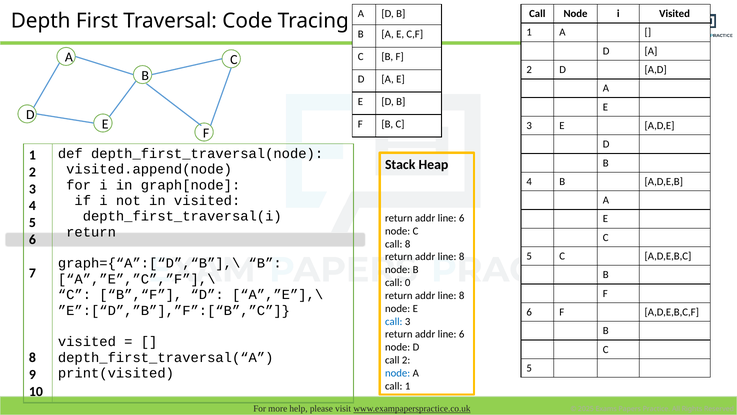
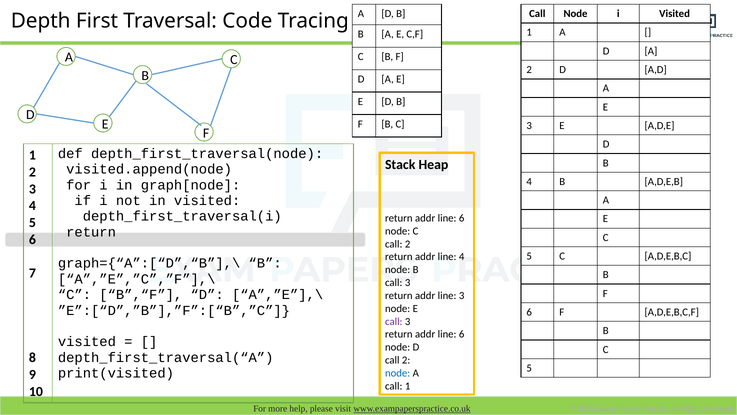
8 at (408, 244): 8 -> 2
8 at (462, 257): 8 -> 4
0 at (408, 282): 0 -> 3
8 at (462, 295): 8 -> 3
call at (394, 321) colour: blue -> purple
